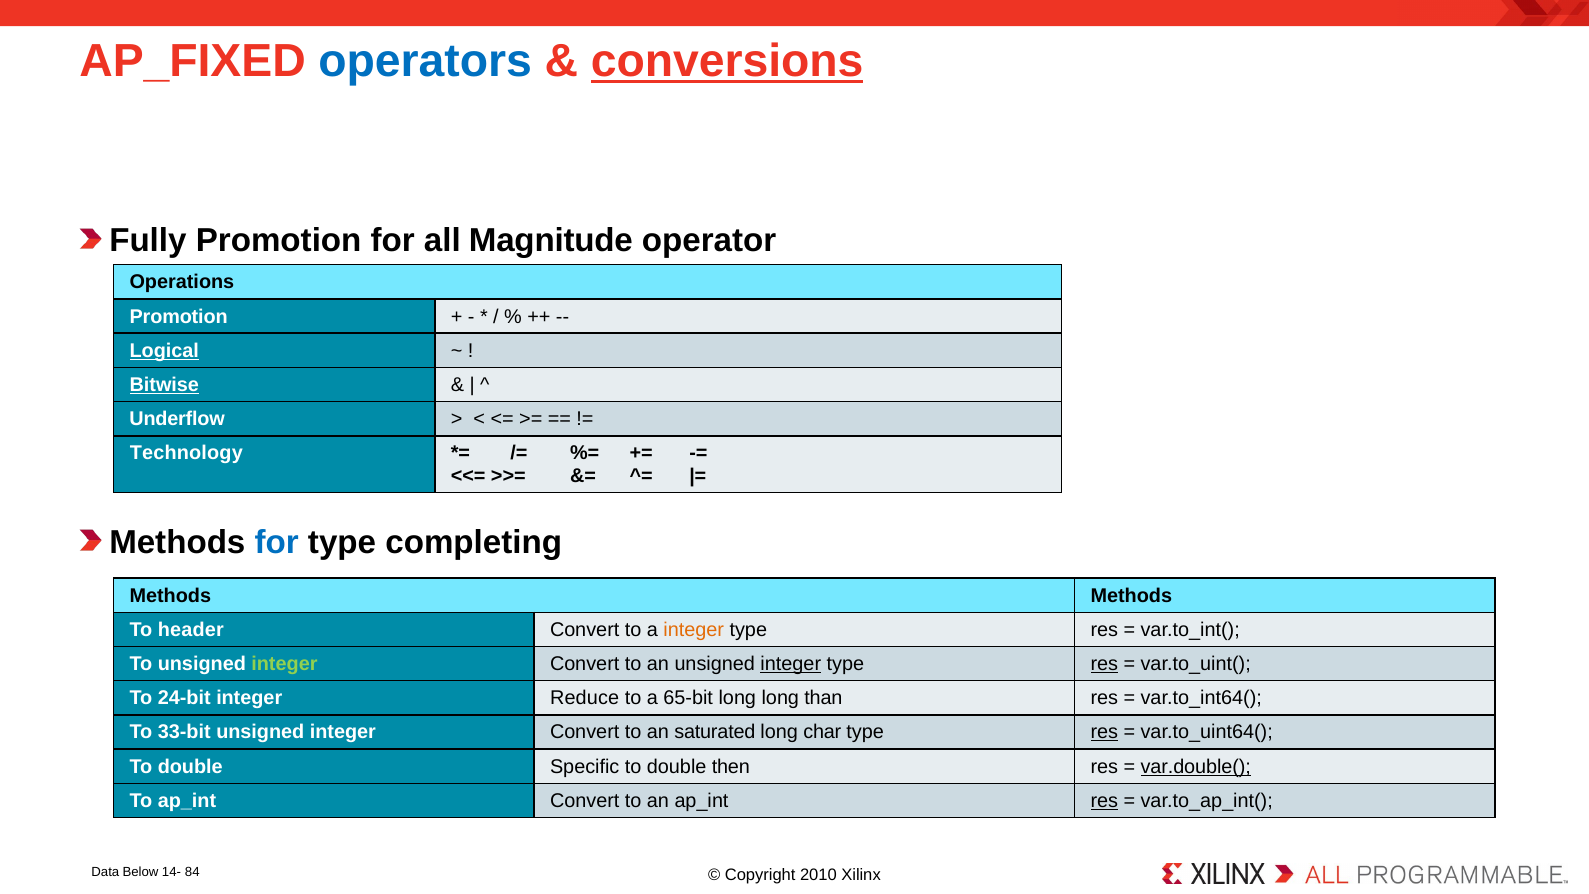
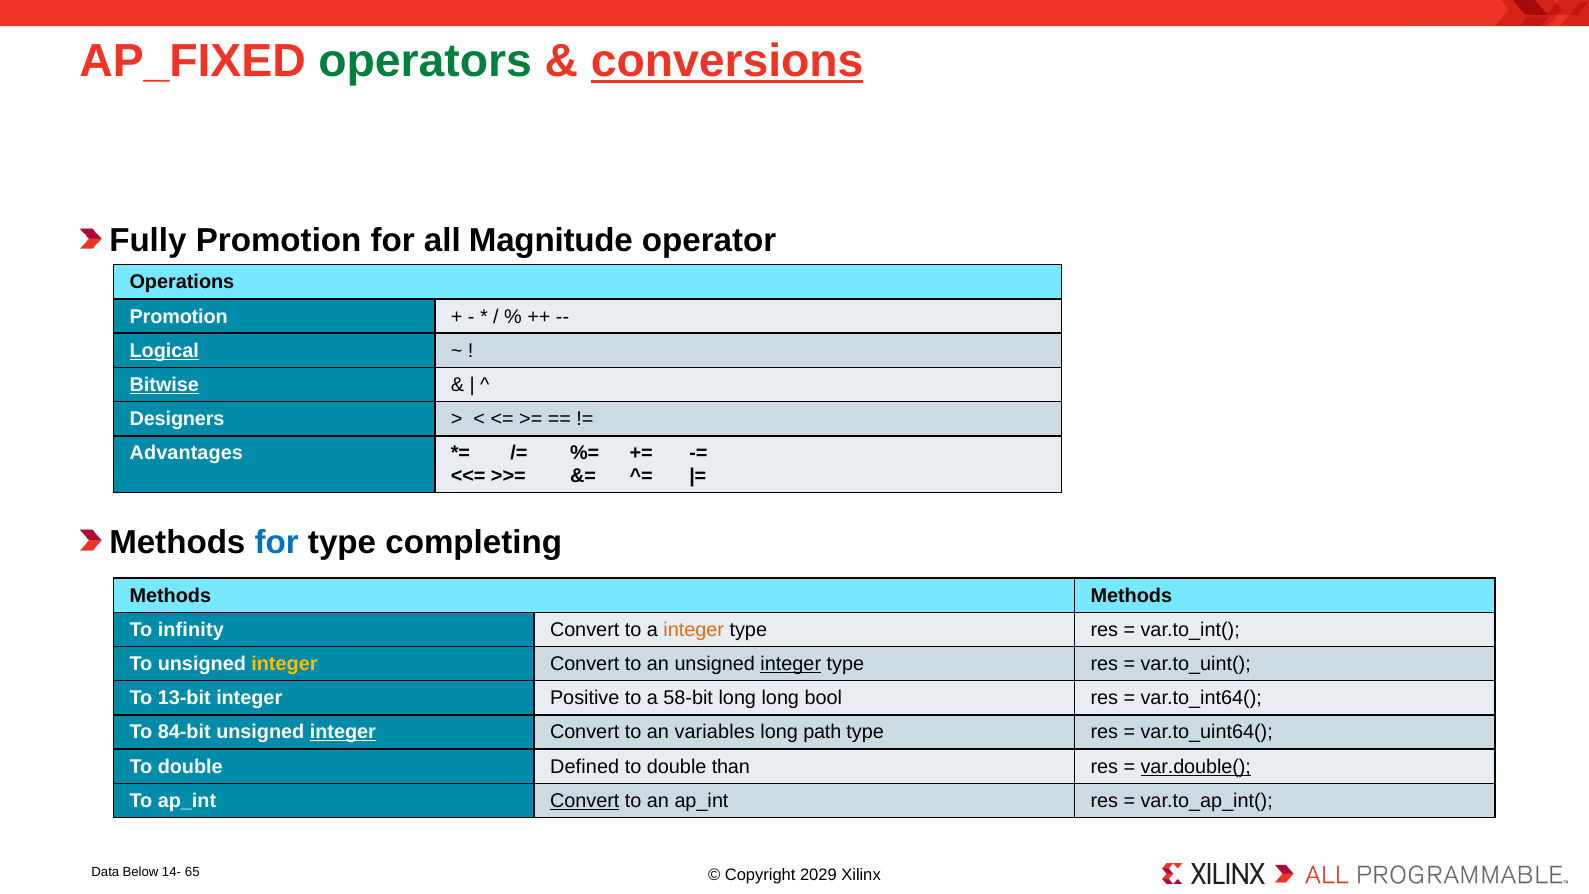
operators colour: blue -> green
Underflow: Underflow -> Designers
Technology: Technology -> Advantages
header: header -> infinity
integer at (284, 664) colour: light green -> yellow
res at (1104, 664) underline: present -> none
24-bit: 24-bit -> 13-bit
Reduce: Reduce -> Positive
65-bit: 65-bit -> 58-bit
than: than -> bool
33-bit: 33-bit -> 84-bit
integer at (343, 732) underline: none -> present
saturated: saturated -> variables
char: char -> path
res at (1104, 732) underline: present -> none
Specific: Specific -> Defined
then: then -> than
Convert at (585, 801) underline: none -> present
res at (1104, 801) underline: present -> none
84: 84 -> 65
2010: 2010 -> 2029
